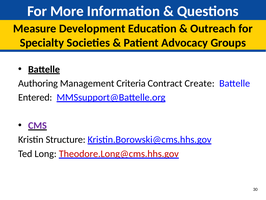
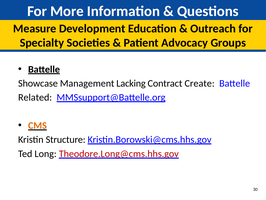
Authoring: Authoring -> Showcase
Criteria: Criteria -> Lacking
Entered: Entered -> Related
CMS colour: purple -> orange
